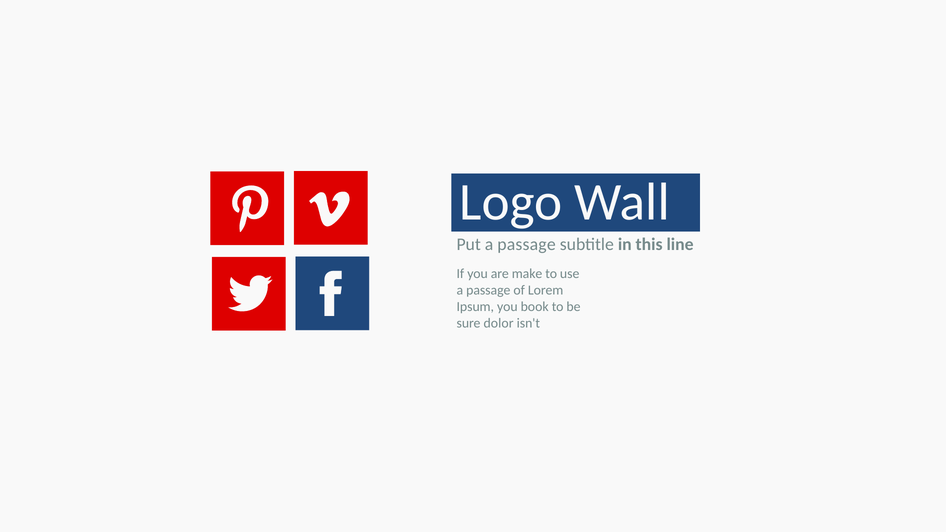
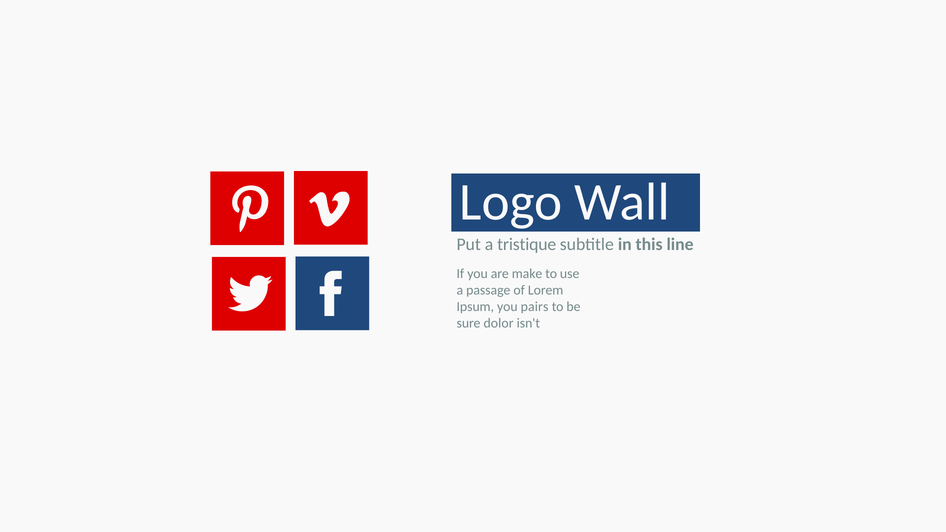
Put a passage: passage -> tristique
book: book -> pairs
